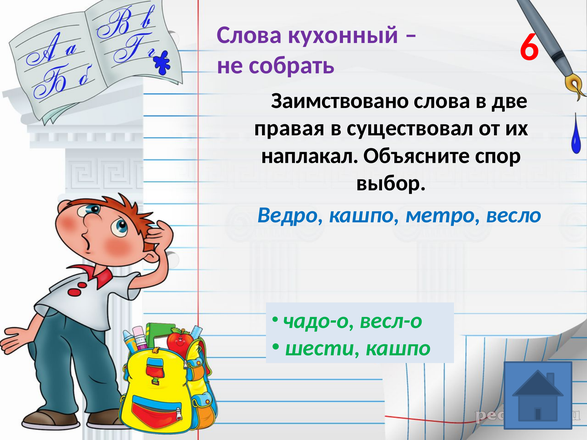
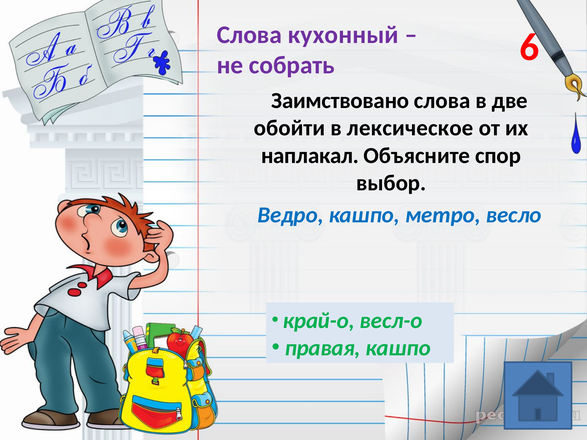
правая: правая -> обойти
существовал: существовал -> лексическое
чадо-о: чадо-о -> край-о
шести: шести -> правая
